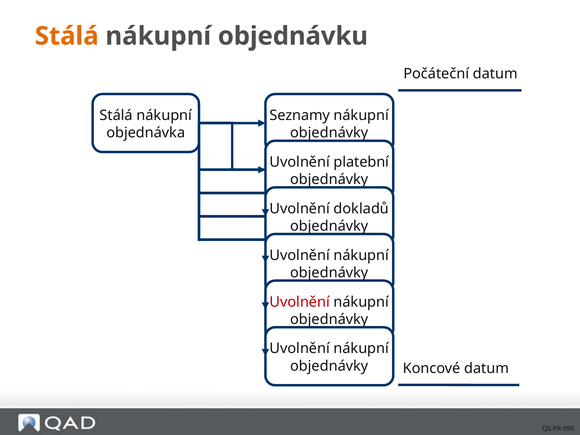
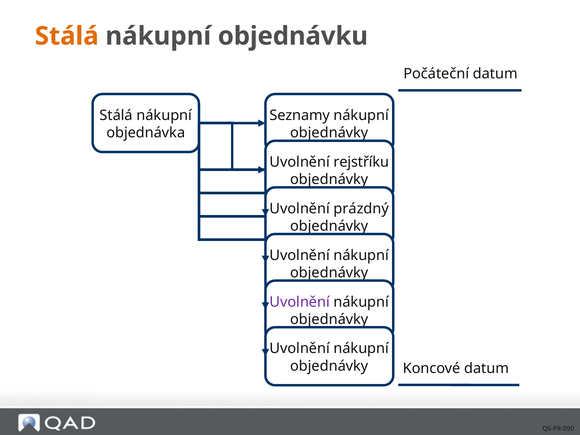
platební: platební -> rejstříku
dokladů: dokladů -> prázdný
Uvolnění at (300, 302) colour: red -> purple
